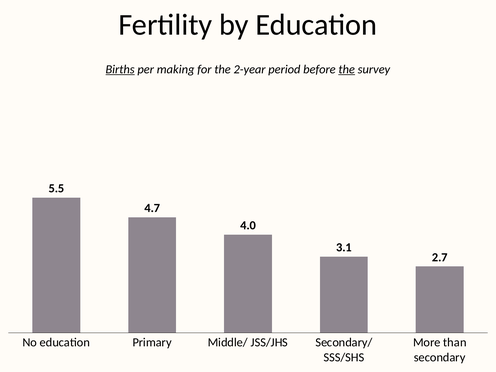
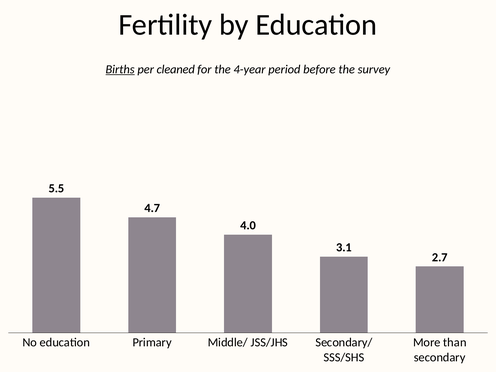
making: making -> cleaned
2-year: 2-year -> 4-year
the at (347, 69) underline: present -> none
